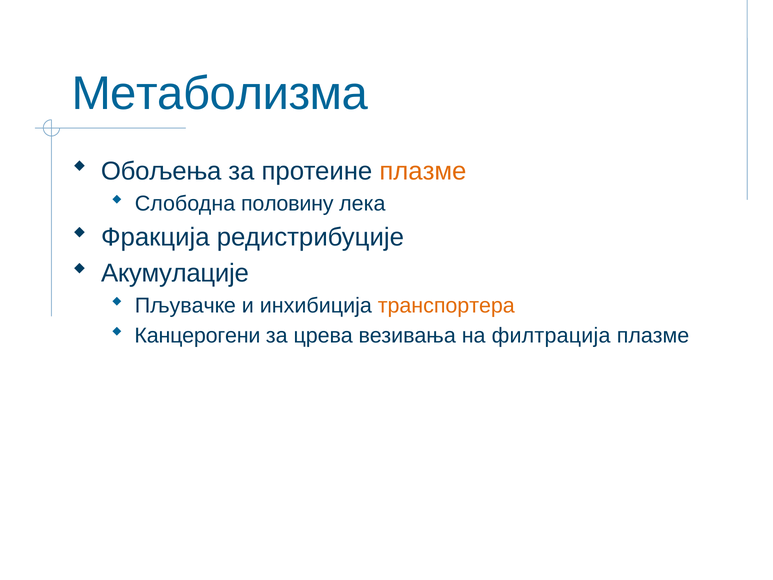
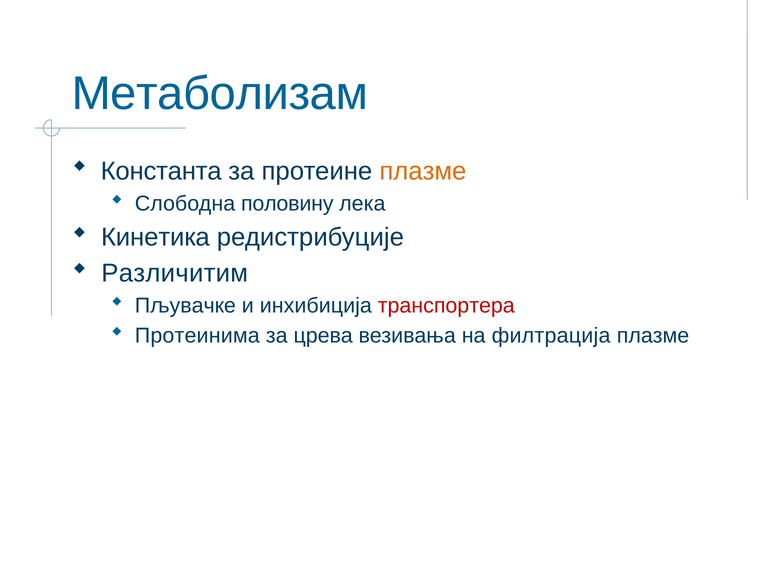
Метаболизма: Метаболизма -> Метаболизам
Обољења: Обољења -> Константа
Фракција: Фракција -> Кинетика
Акумулације: Акумулације -> Различитим
транспортера colour: orange -> red
Канцерогени: Канцерогени -> Протеинима
